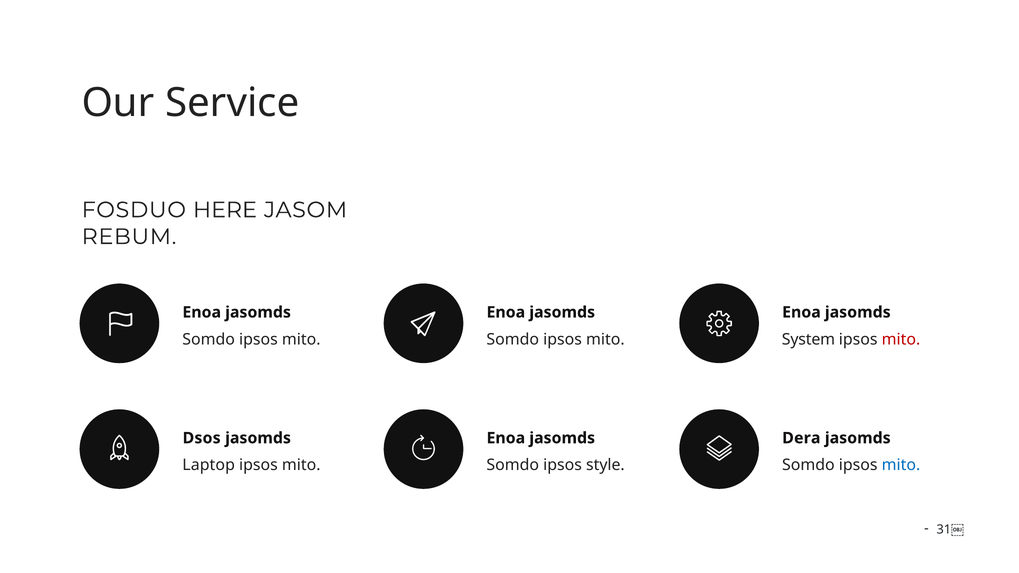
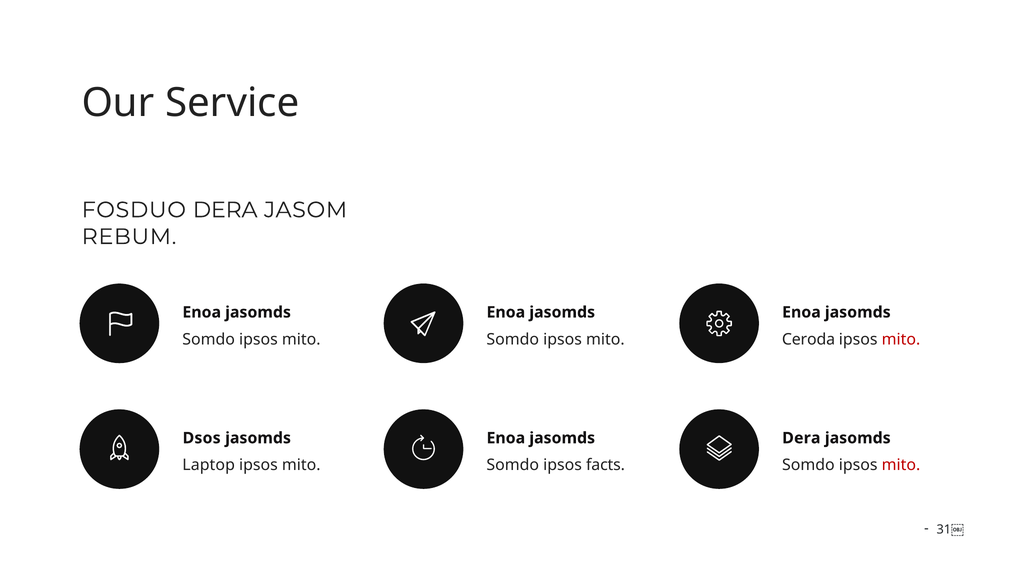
FOSDUO HERE: HERE -> DERA
System: System -> Ceroda
style: style -> facts
mito at (901, 465) colour: blue -> red
